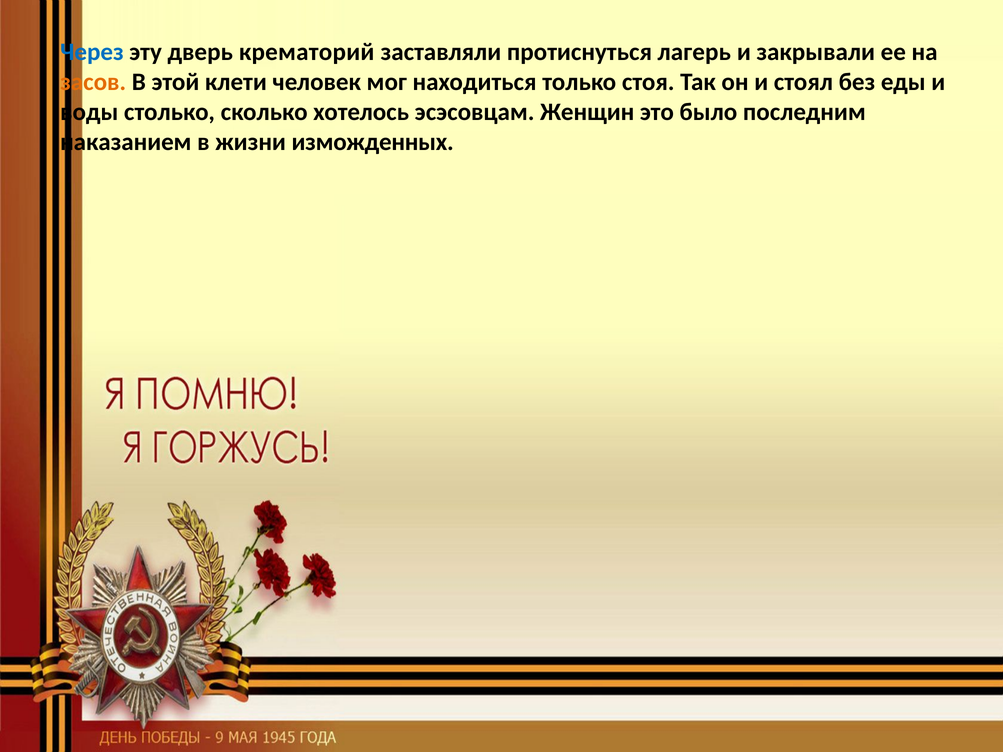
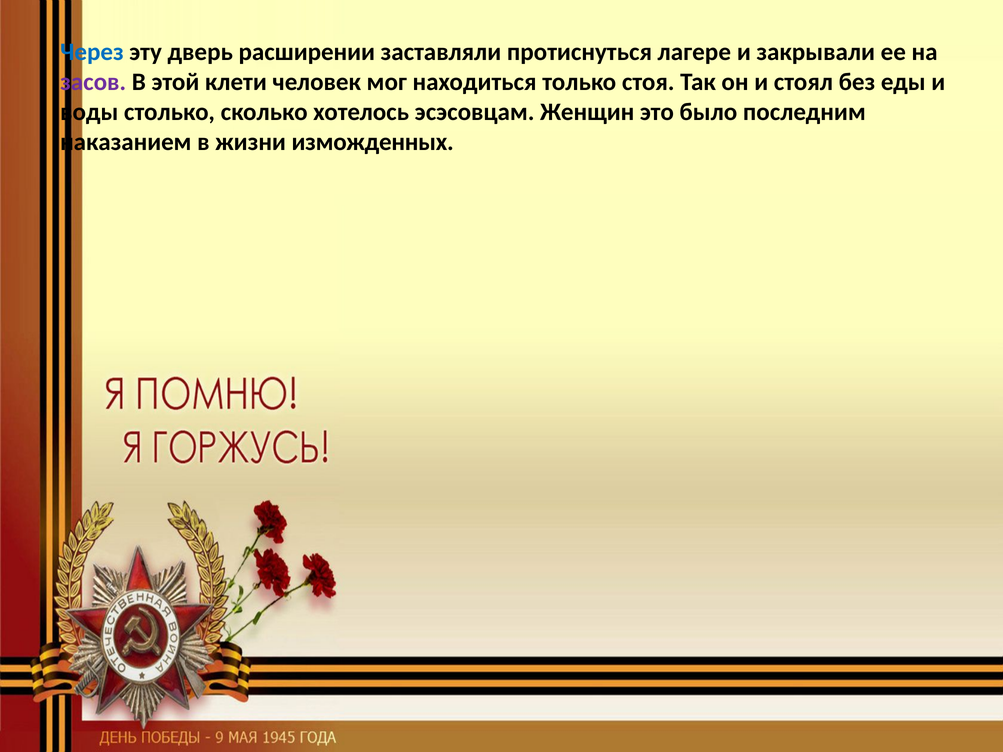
крематорий: крематорий -> расширении
лагерь: лагерь -> лагере
засов colour: orange -> purple
